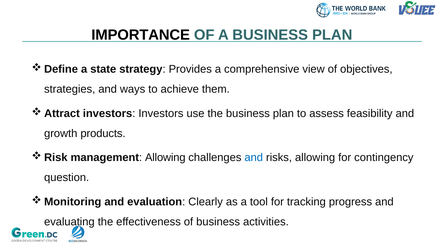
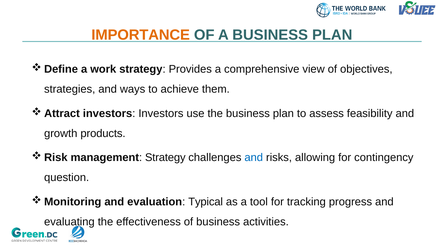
IMPORTANCE colour: black -> orange
state: state -> work
management Allowing: Allowing -> Strategy
Clearly: Clearly -> Typical
